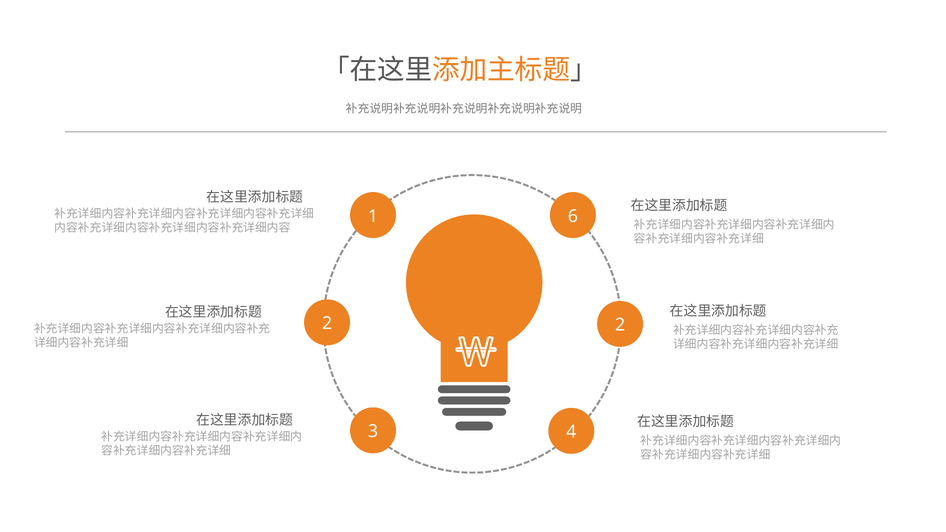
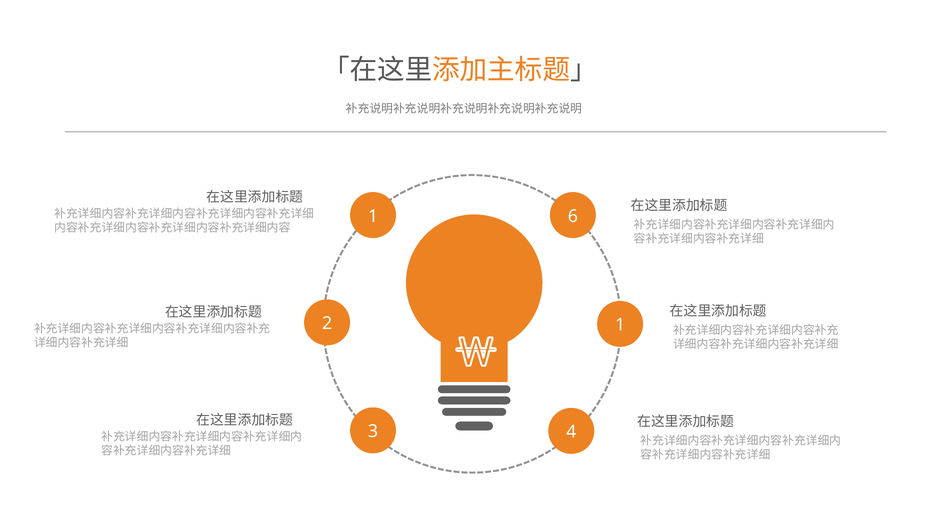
2 2: 2 -> 1
